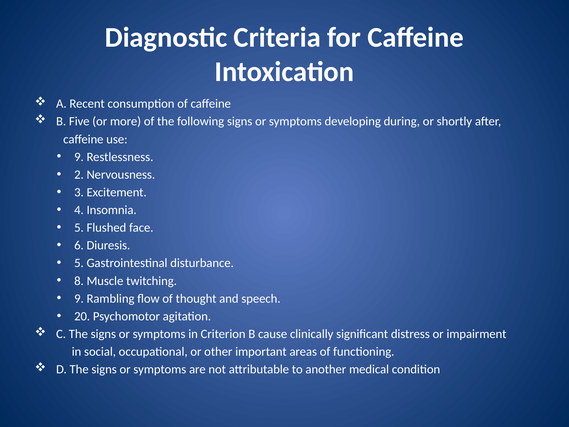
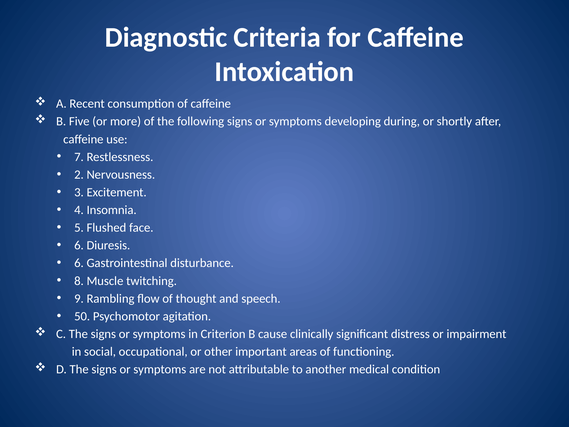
9 at (79, 157): 9 -> 7
5 at (79, 263): 5 -> 6
20: 20 -> 50
